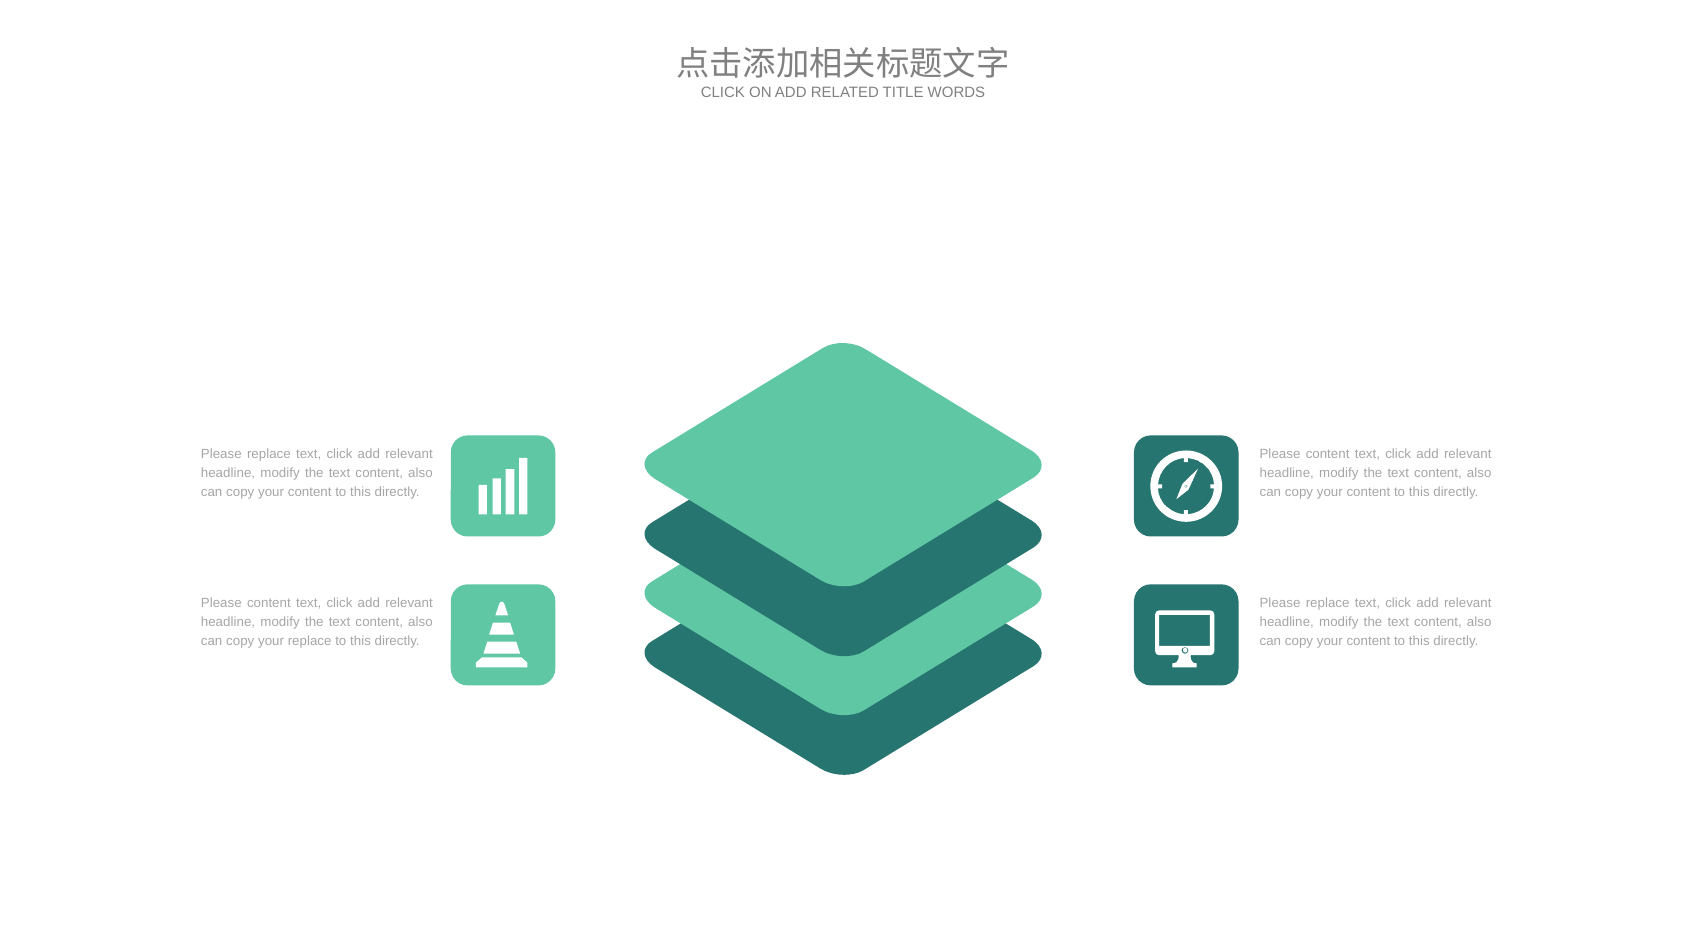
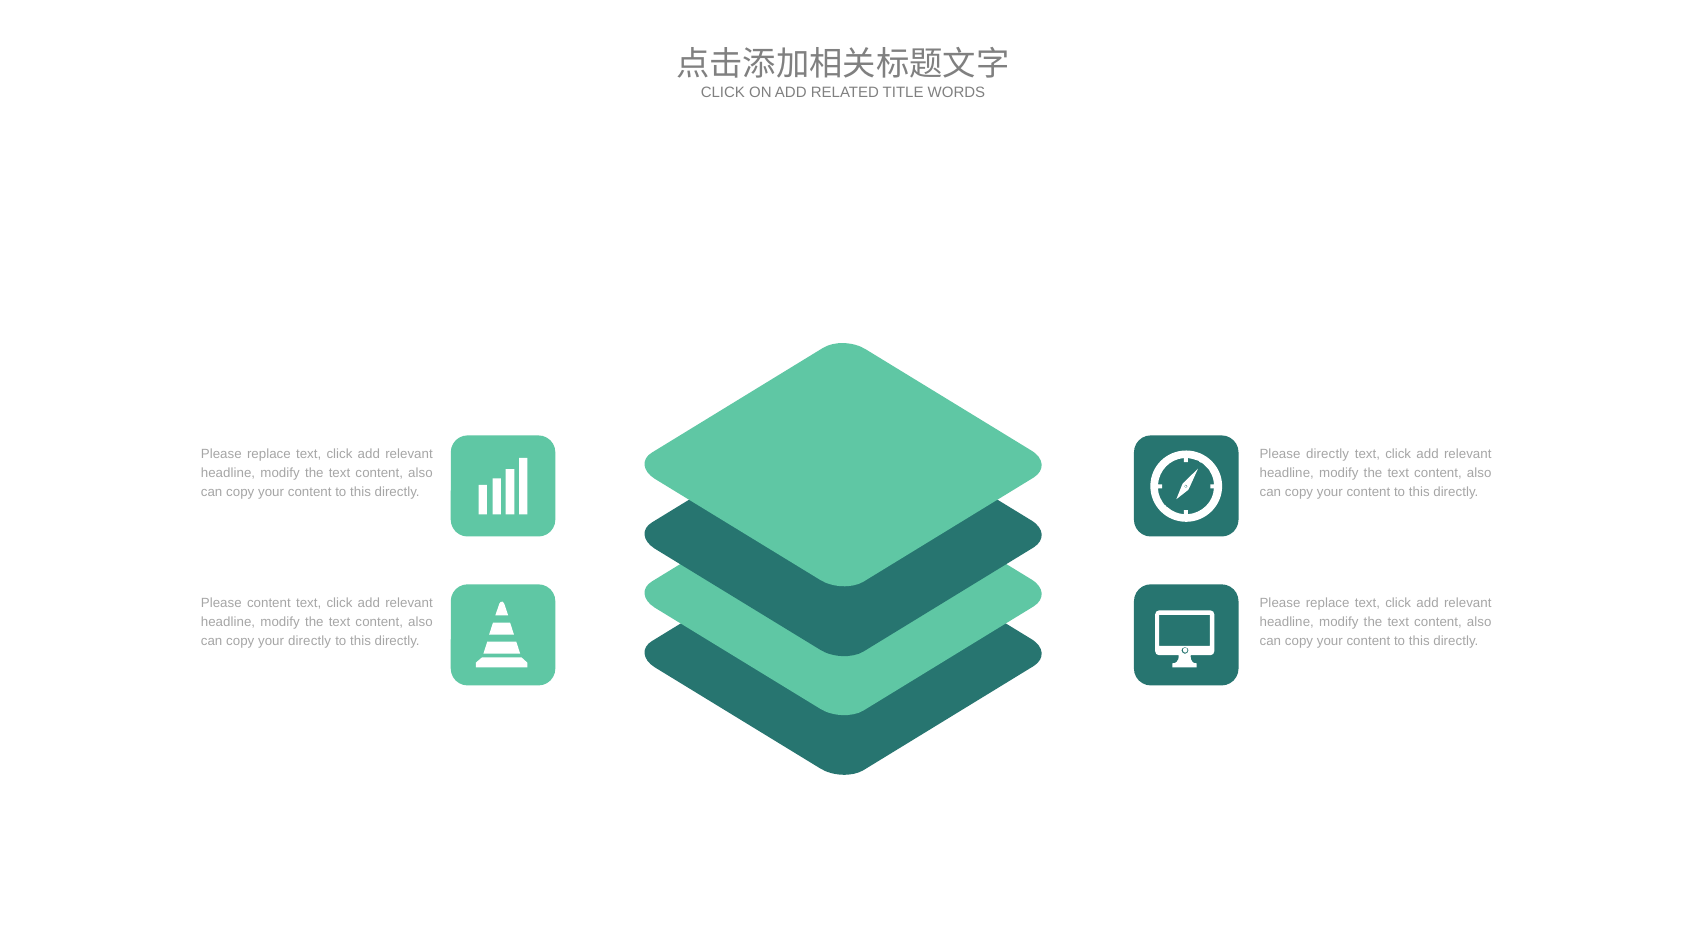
content at (1328, 454): content -> directly
your replace: replace -> directly
